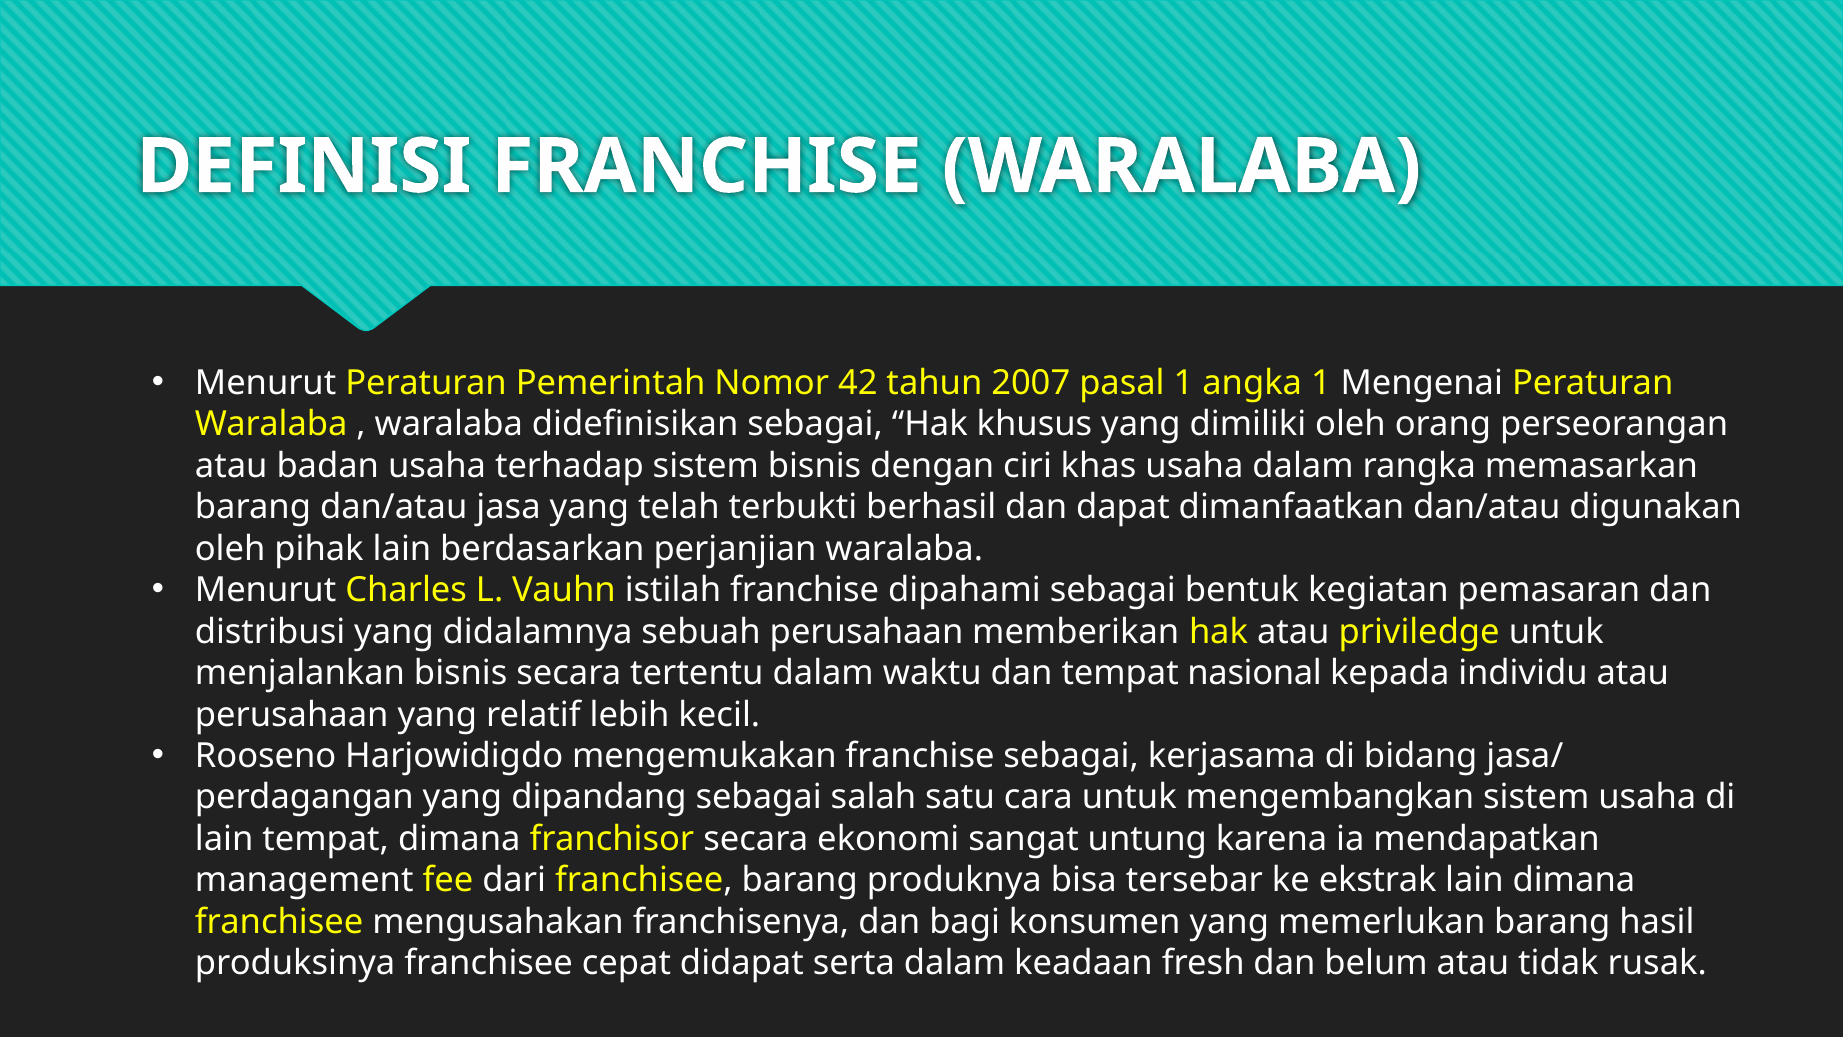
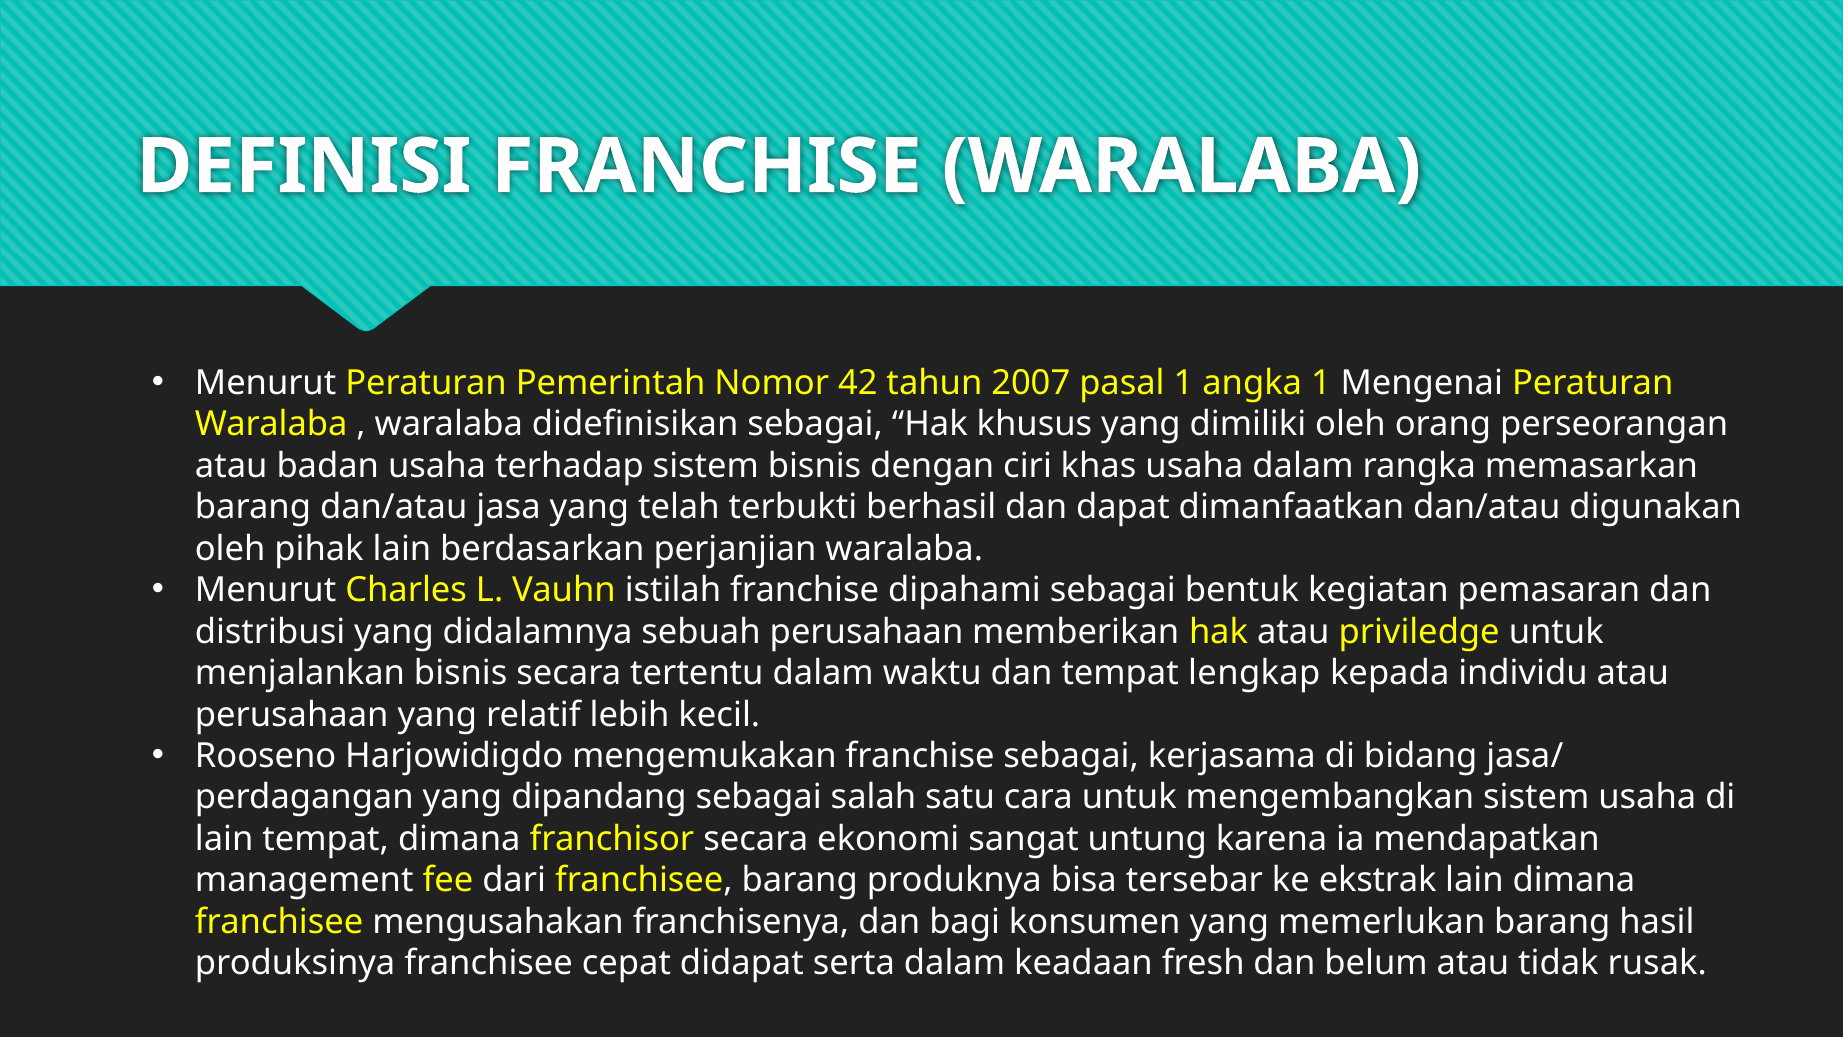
nasional: nasional -> lengkap
